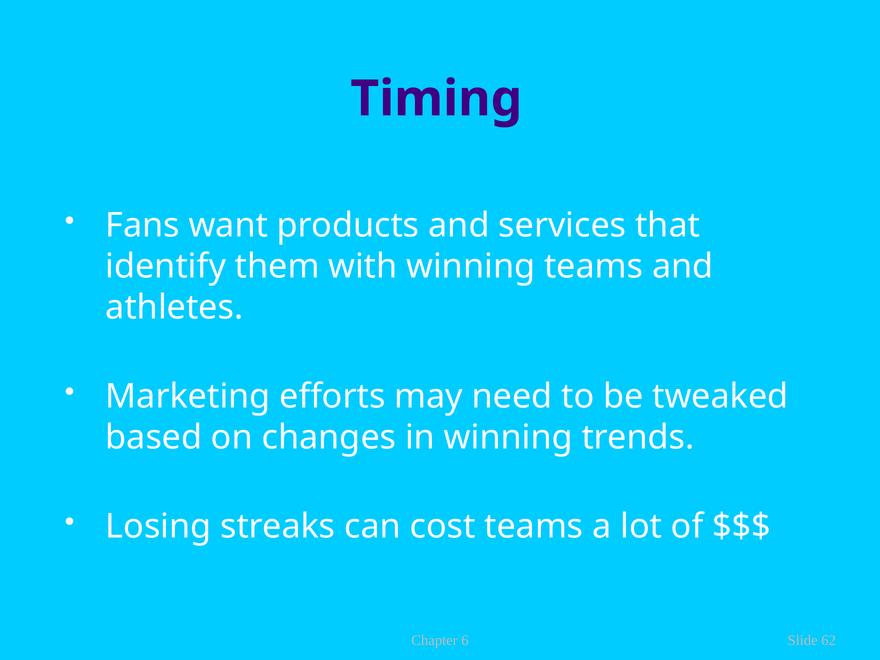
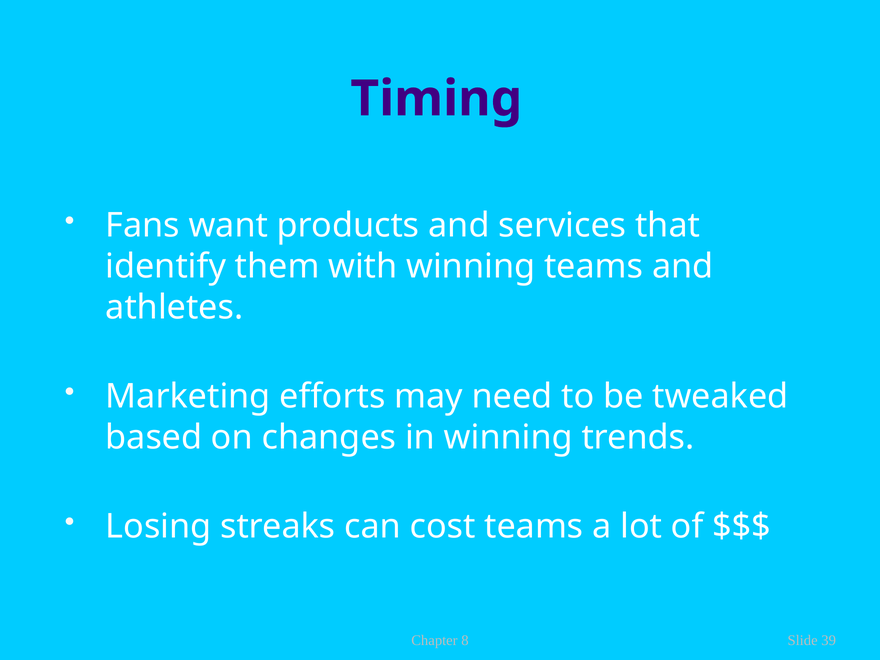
6: 6 -> 8
62: 62 -> 39
